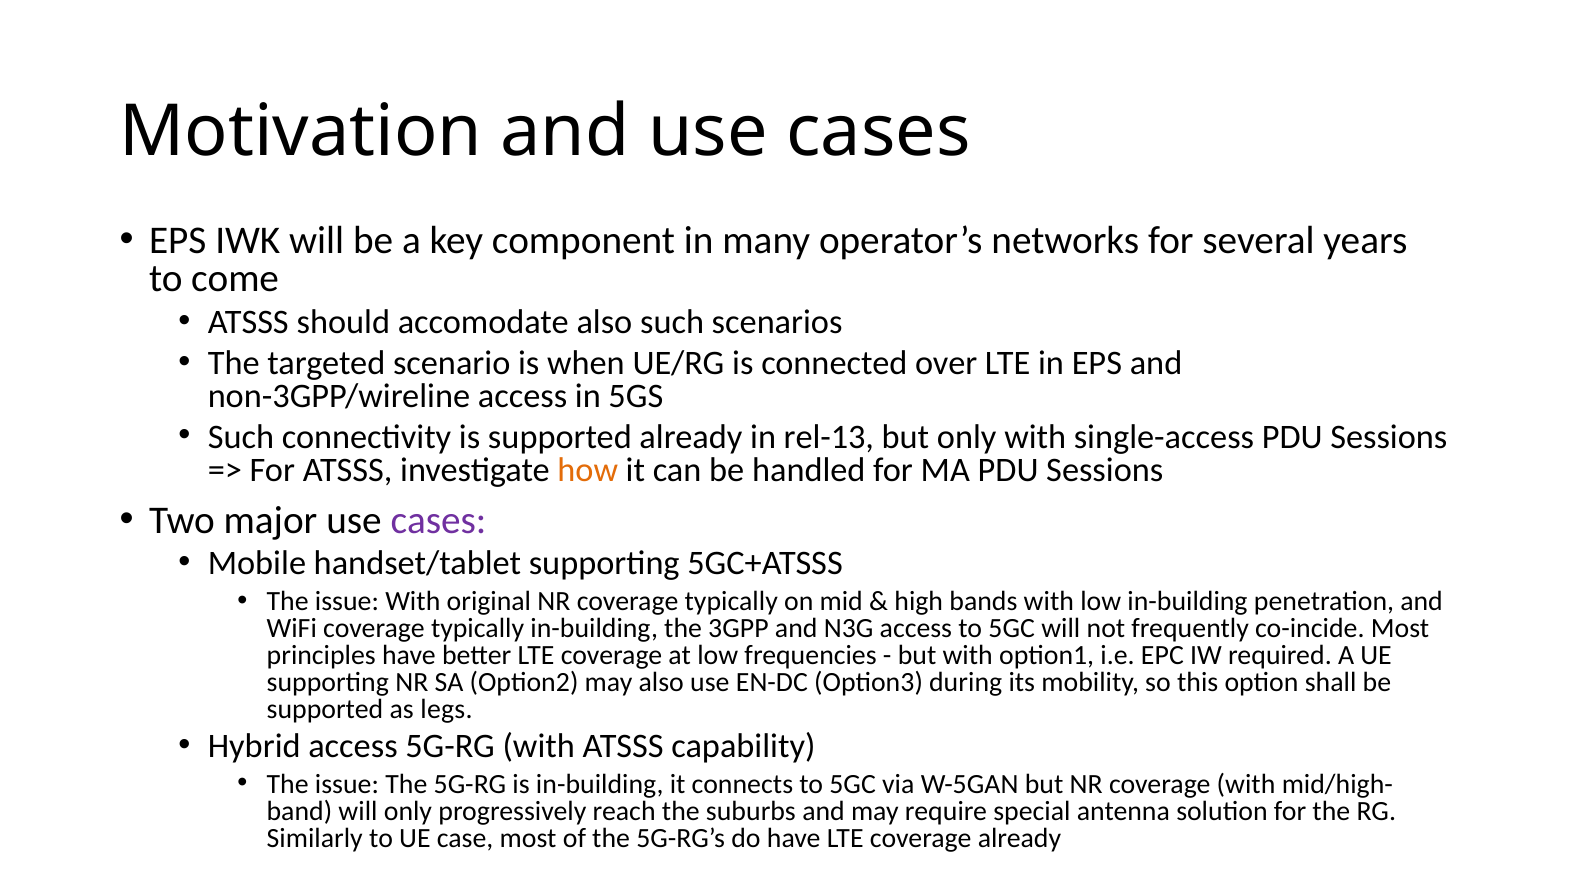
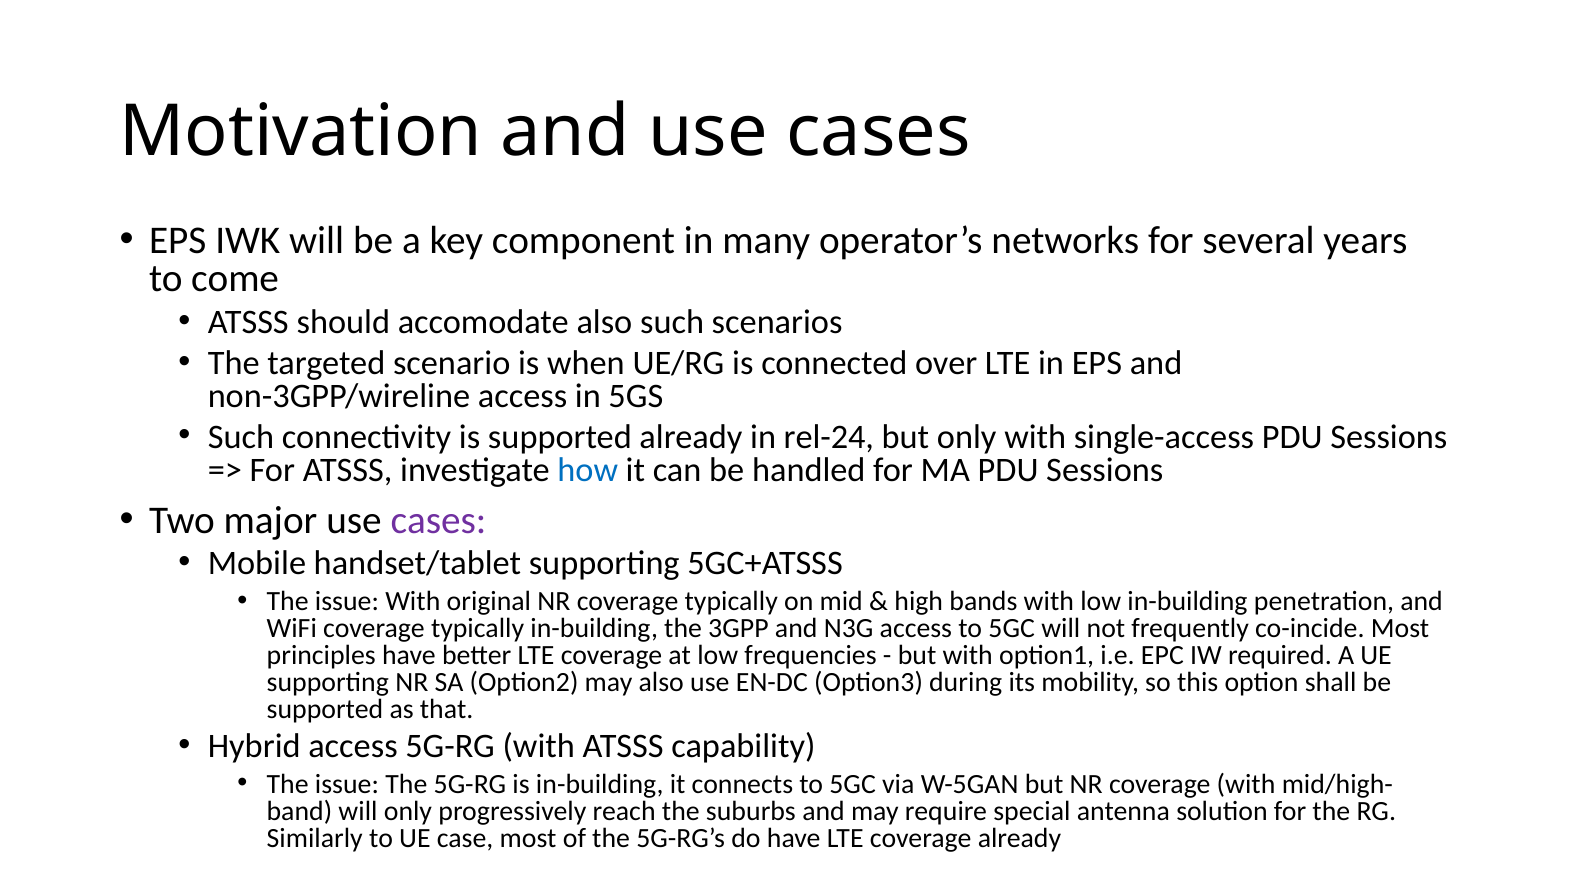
rel-13: rel-13 -> rel-24
how colour: orange -> blue
legs: legs -> that
